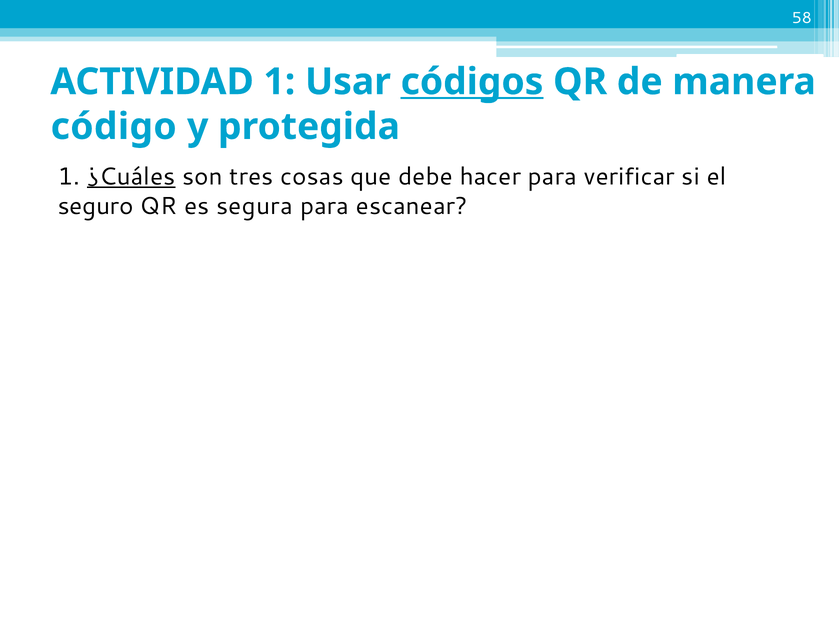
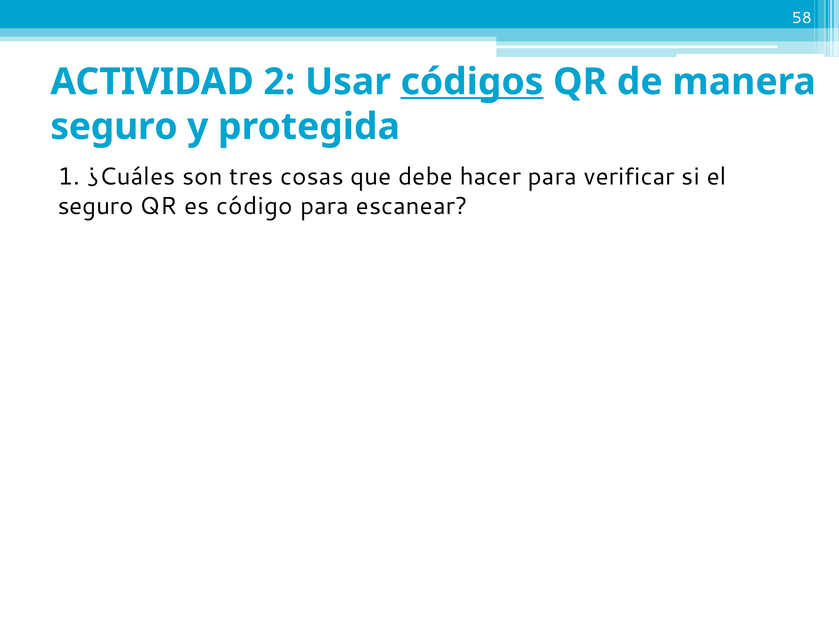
ACTIVIDAD 1: 1 -> 2
código at (114, 126): código -> seguro
¿Cuáles underline: present -> none
segura: segura -> código
